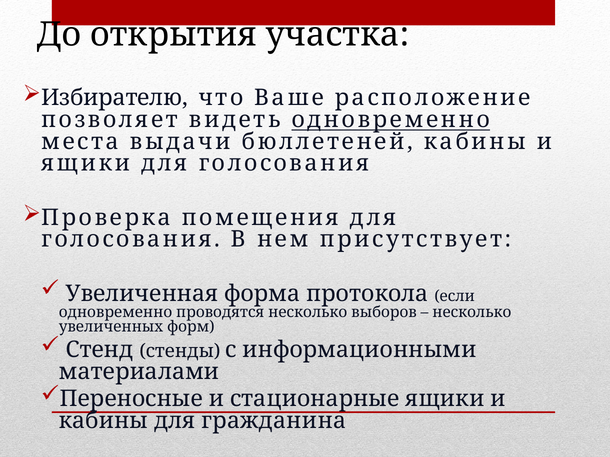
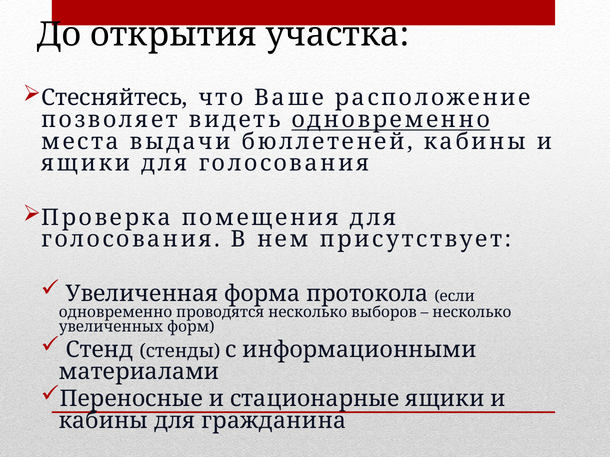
Избирателю: Избирателю -> Стесняйтесь
